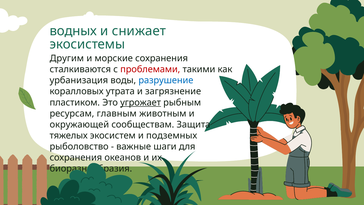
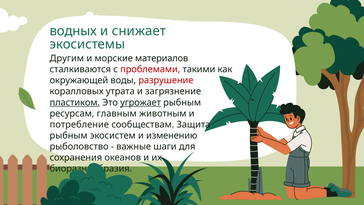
морские сохранения: сохранения -> материалов
урбанизация: урбанизация -> окружающей
разрушение colour: blue -> red
пластиком underline: none -> present
окружающей: окружающей -> потребление
тяжелых at (69, 135): тяжелых -> рыбным
подземных: подземных -> изменению
